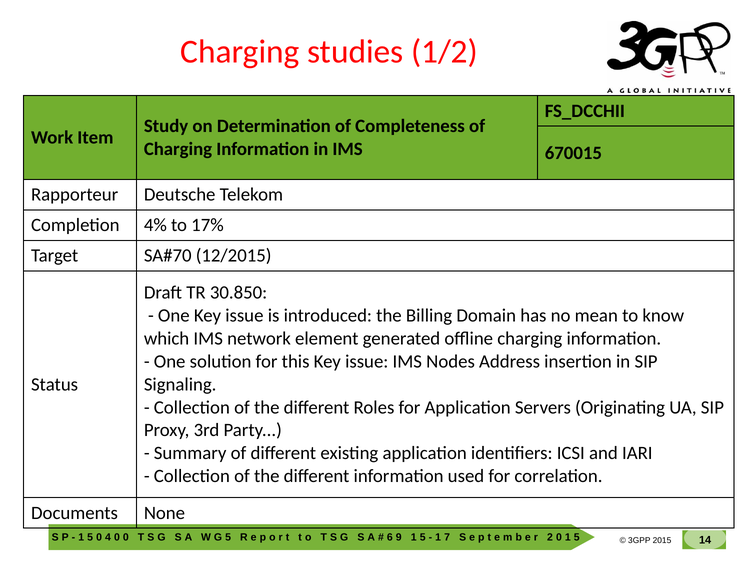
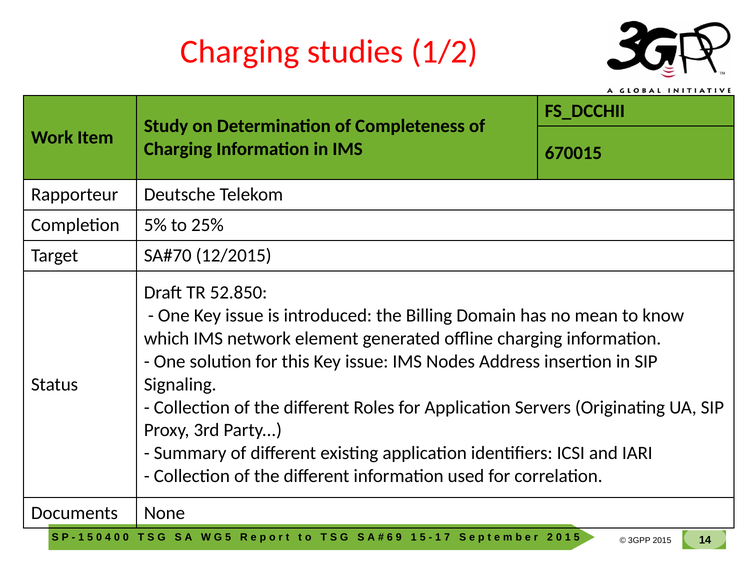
4%: 4% -> 5%
17%: 17% -> 25%
30.850: 30.850 -> 52.850
